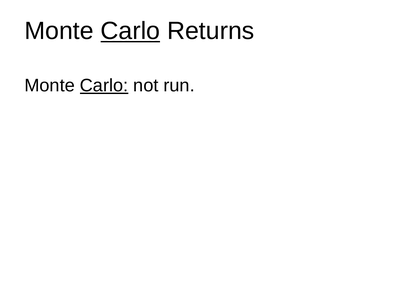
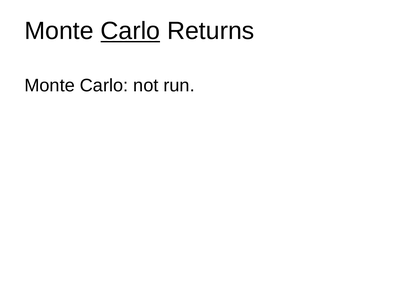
Carlo at (104, 86) underline: present -> none
